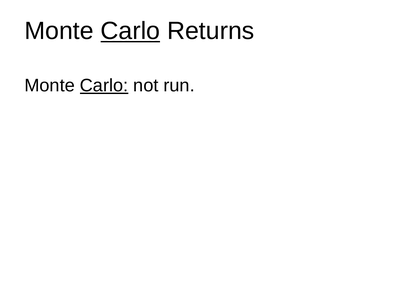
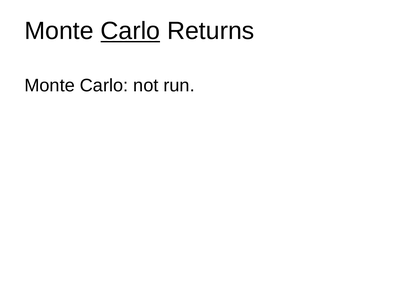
Carlo at (104, 86) underline: present -> none
